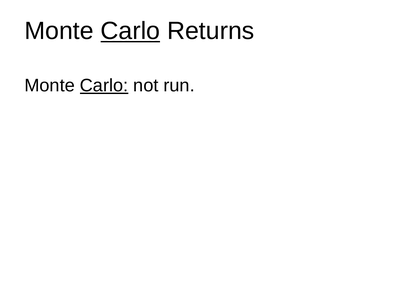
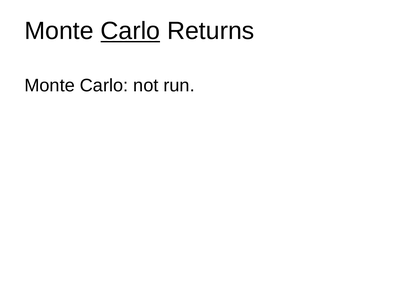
Carlo at (104, 86) underline: present -> none
